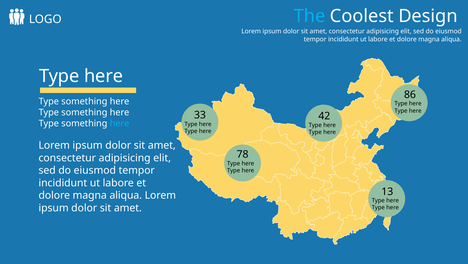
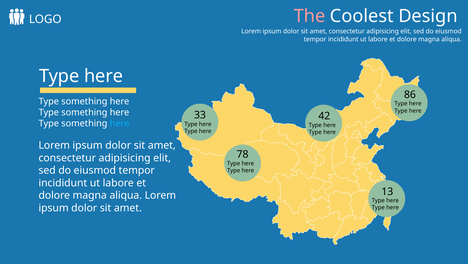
The colour: light blue -> pink
